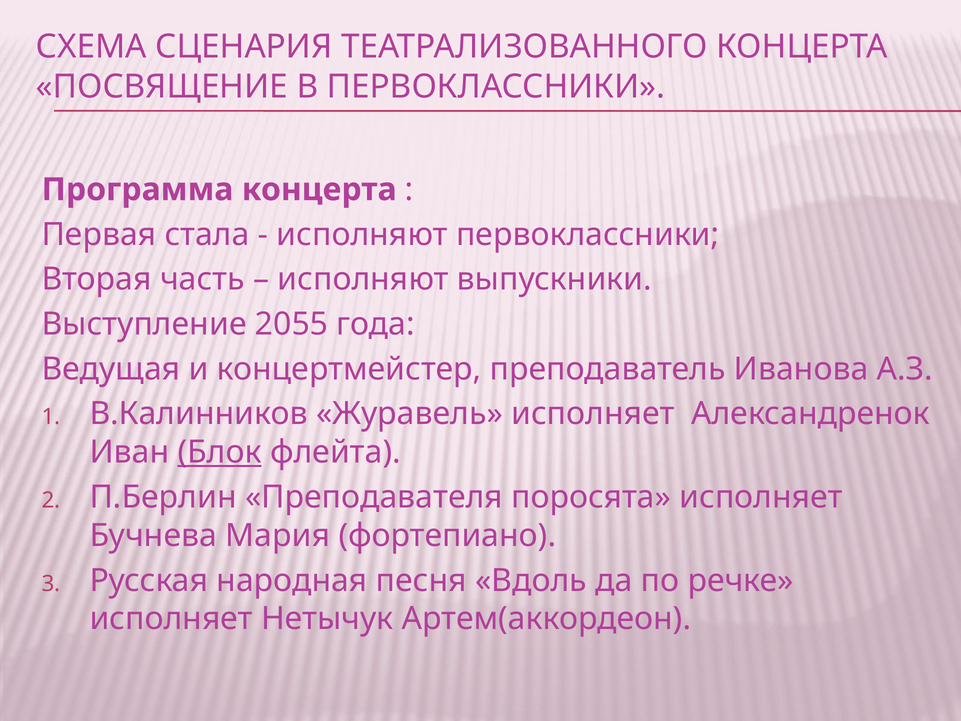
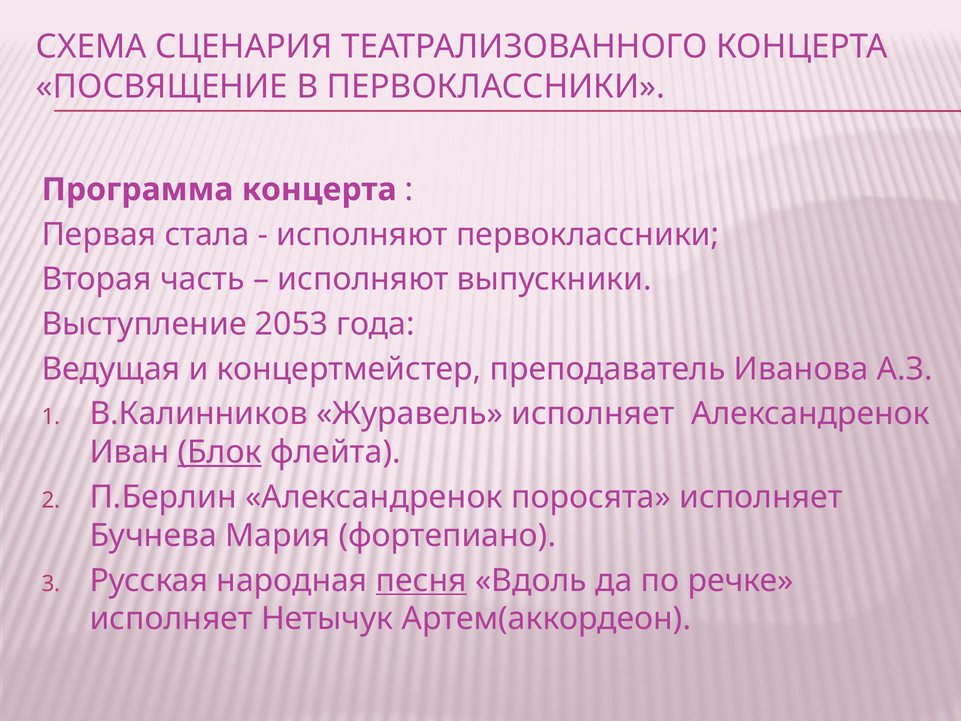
2055: 2055 -> 2053
П.Берлин Преподавателя: Преподавателя -> Александренок
песня underline: none -> present
